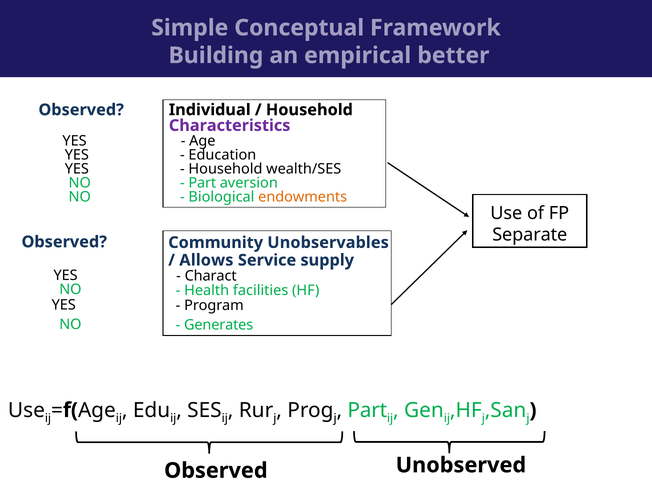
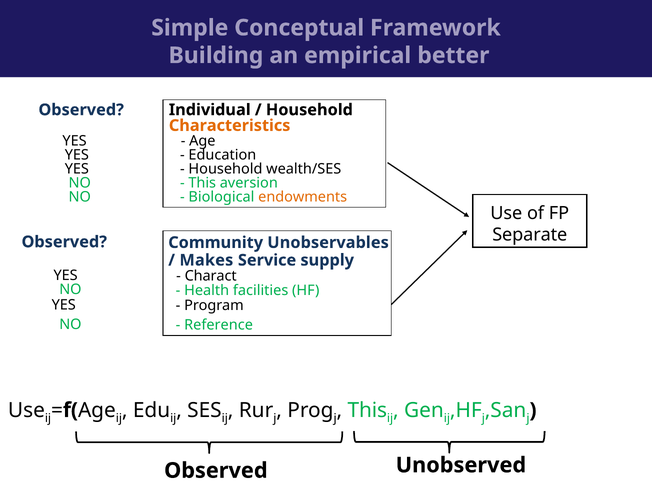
Characteristics colour: purple -> orange
Part at (202, 183): Part -> This
Allows: Allows -> Makes
Generates: Generates -> Reference
Part at (367, 410): Part -> This
